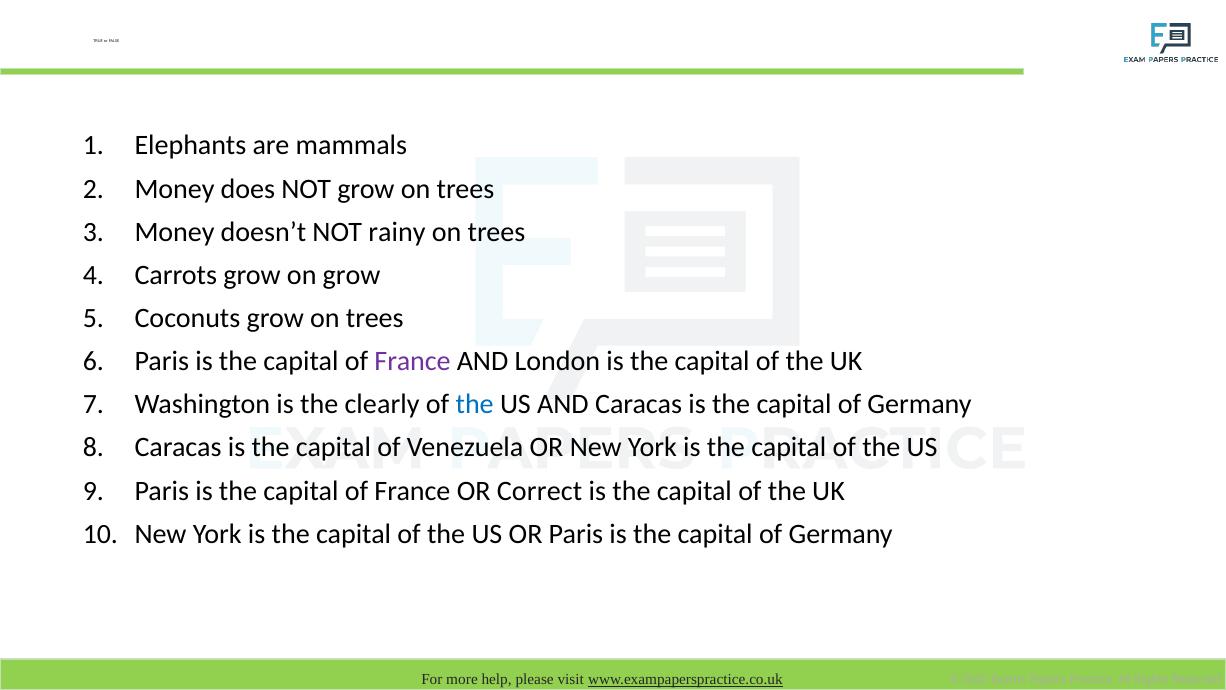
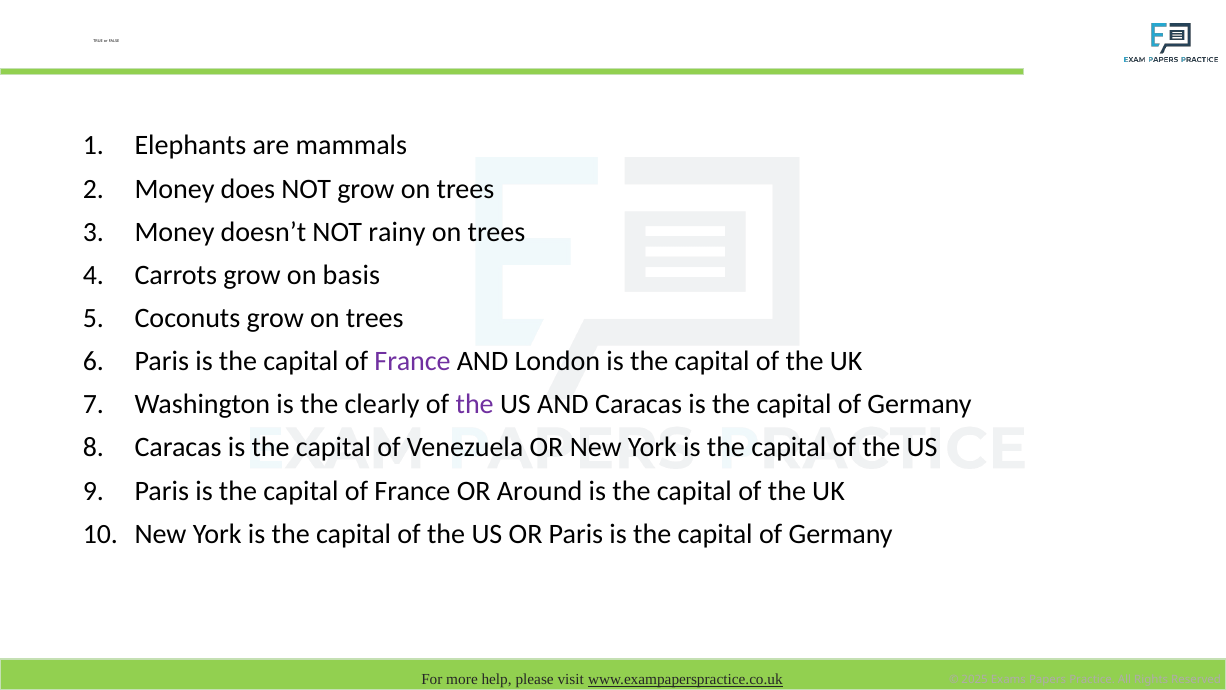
on grow: grow -> basis
the at (475, 404) colour: blue -> purple
Correct: Correct -> Around
